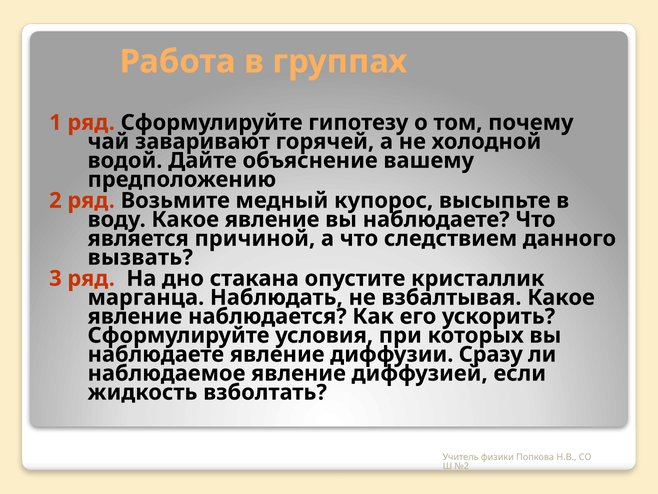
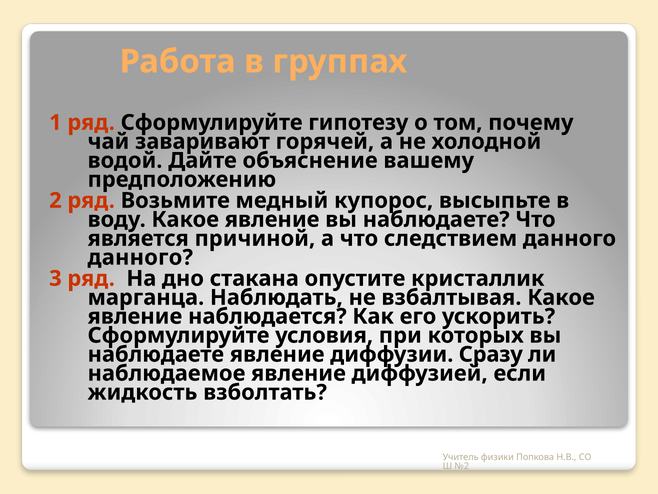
вызвать at (140, 257): вызвать -> данного
